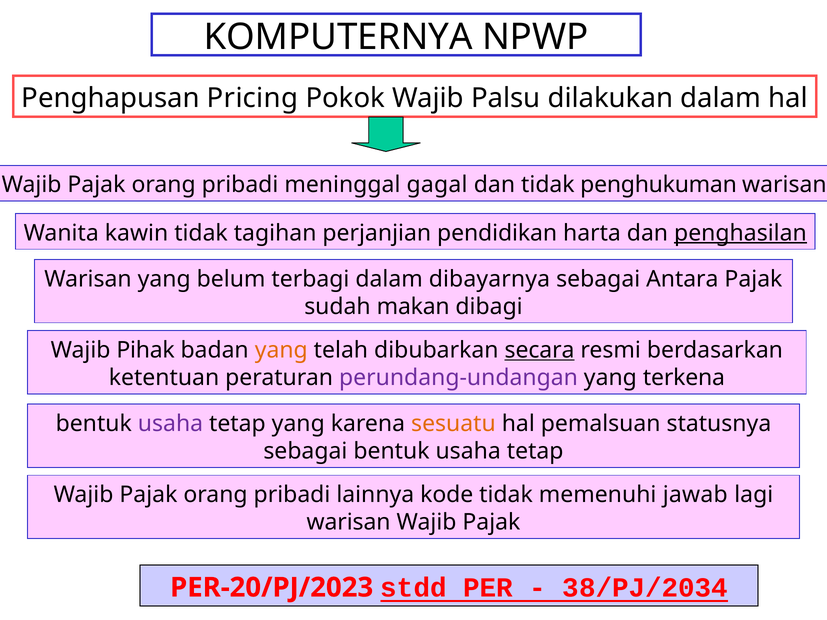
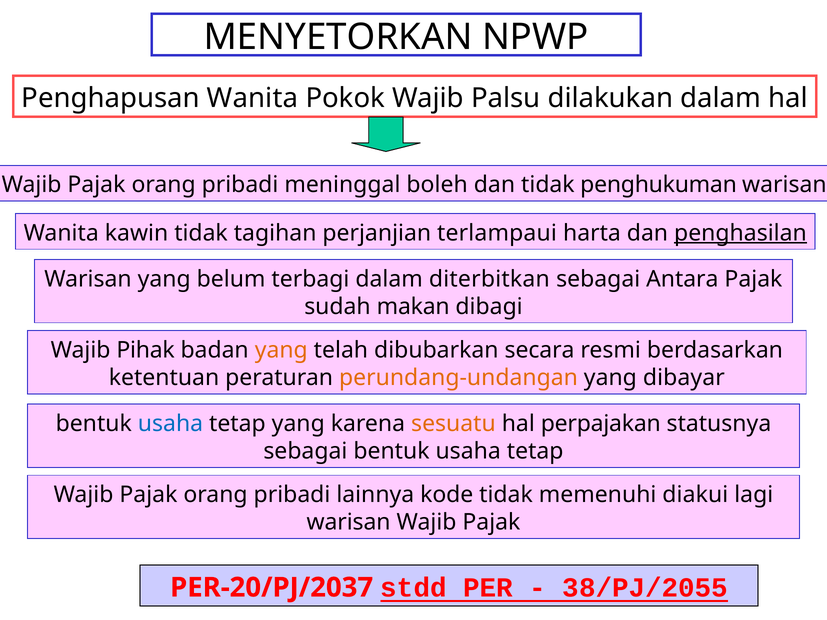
KOMPUTERNYA: KOMPUTERNYA -> MENYETORKAN
Penghapusan Pricing: Pricing -> Wanita
gagal: gagal -> boleh
pendidikan: pendidikan -> terlampaui
dibayarnya: dibayarnya -> diterbitkan
secara underline: present -> none
perundang-undangan colour: purple -> orange
terkena: terkena -> dibayar
usaha at (170, 424) colour: purple -> blue
pemalsuan: pemalsuan -> perpajakan
jawab: jawab -> diakui
PER-20/PJ/2023: PER-20/PJ/2023 -> PER-20/PJ/2037
38/PJ/2034: 38/PJ/2034 -> 38/PJ/2055
